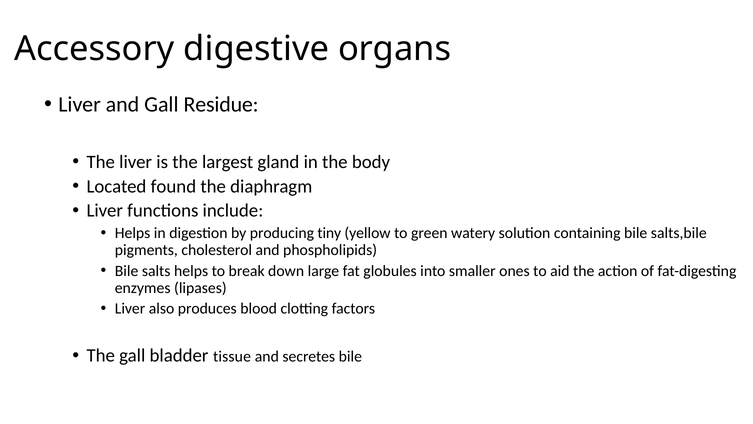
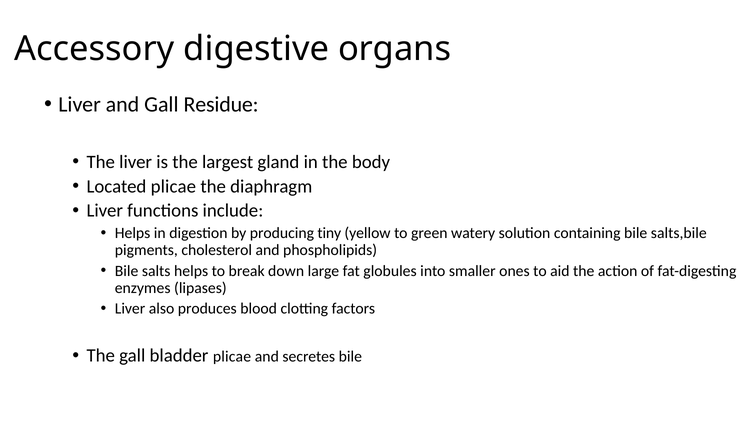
Located found: found -> plicae
bladder tissue: tissue -> plicae
